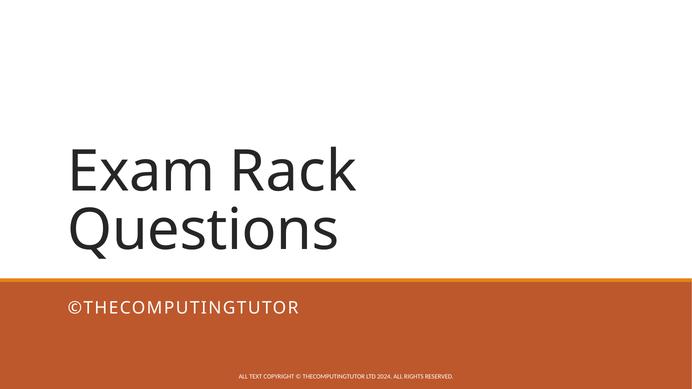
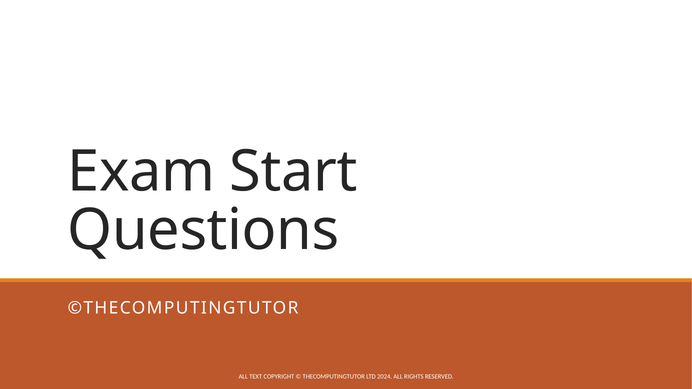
Rack: Rack -> Start
